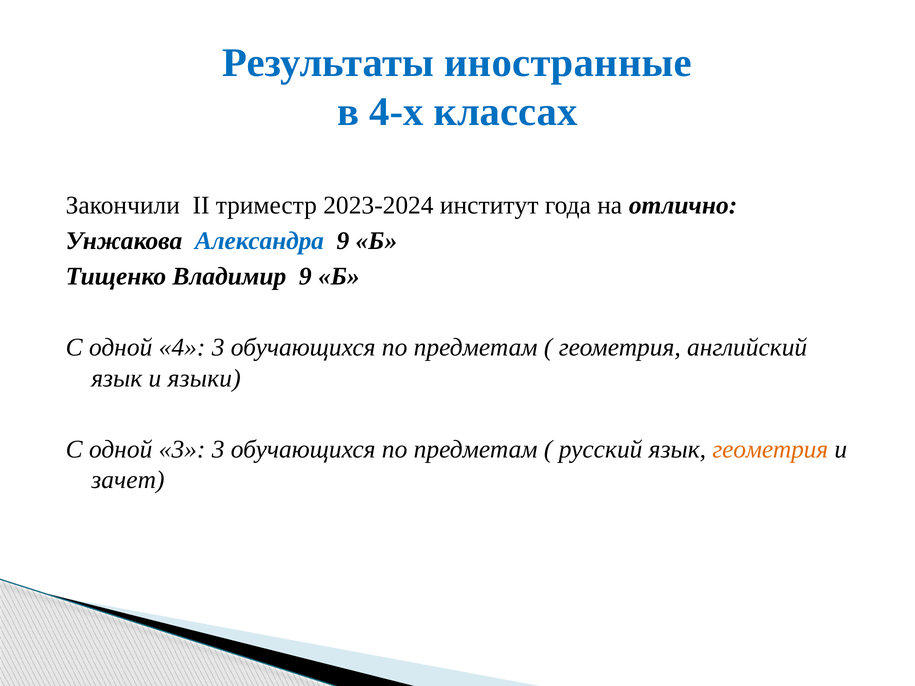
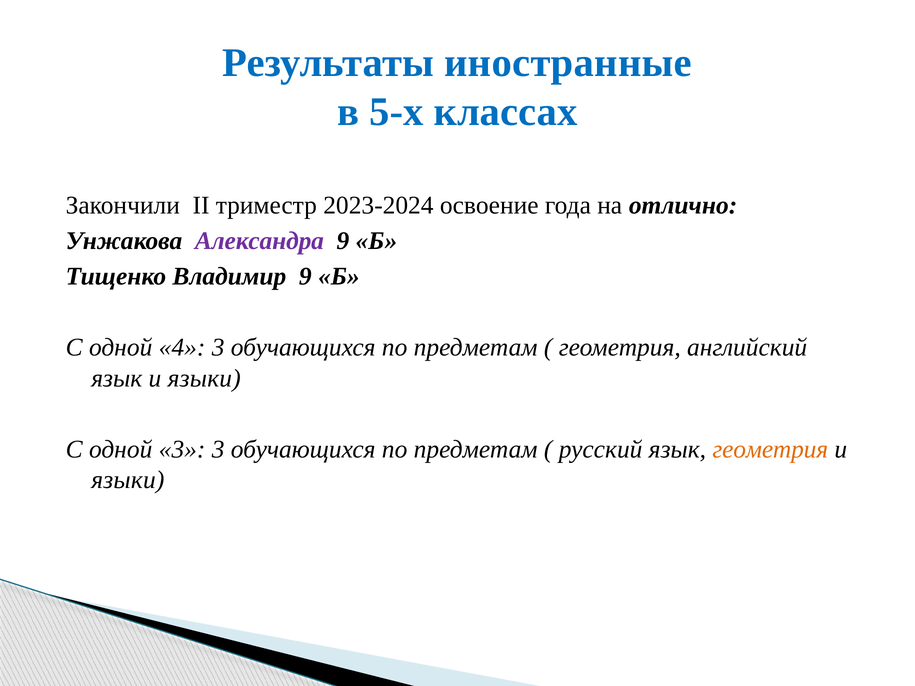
4-х: 4-х -> 5-х
институт: институт -> освоение
Александра colour: blue -> purple
зачет at (128, 480): зачет -> языки
